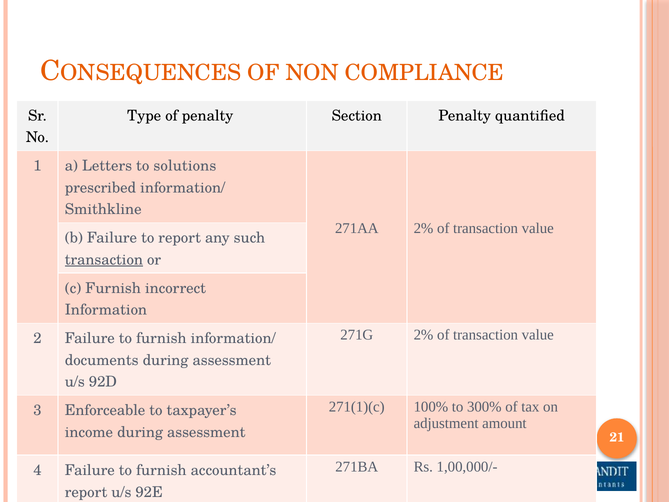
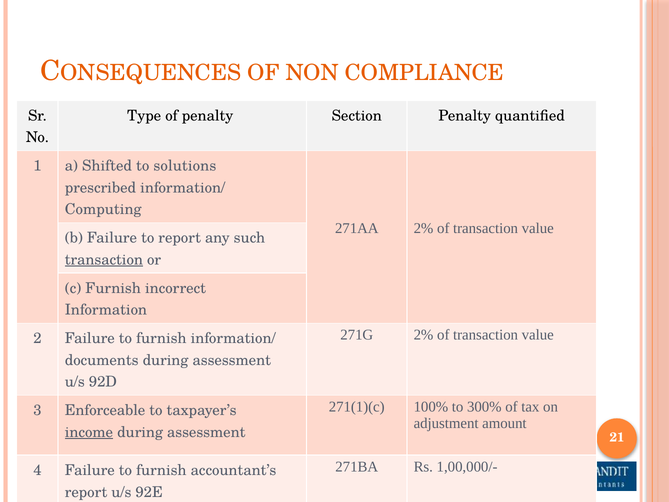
Letters: Letters -> Shifted
Smithkline: Smithkline -> Computing
income underline: none -> present
